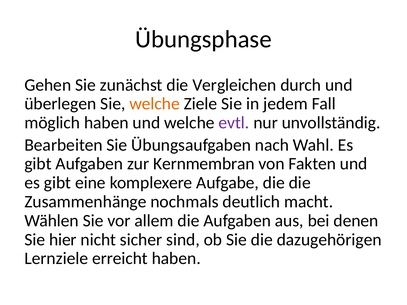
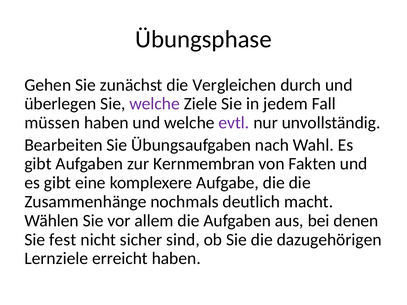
welche at (155, 104) colour: orange -> purple
möglich: möglich -> müssen
hier: hier -> fest
